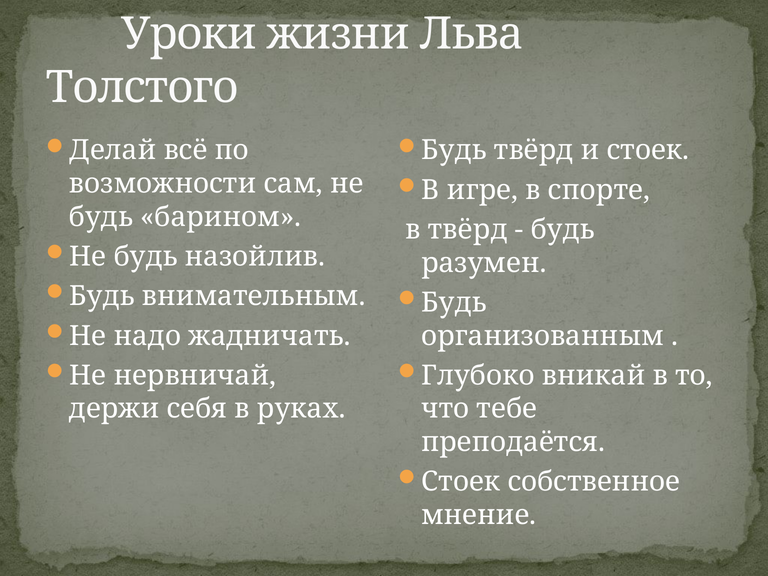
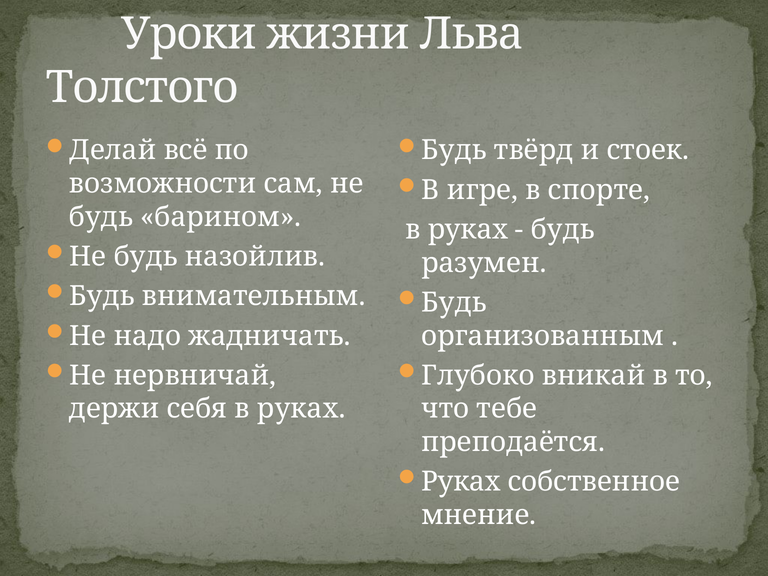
твёрд at (468, 230): твёрд -> руках
Стоек at (461, 482): Стоек -> Руках
